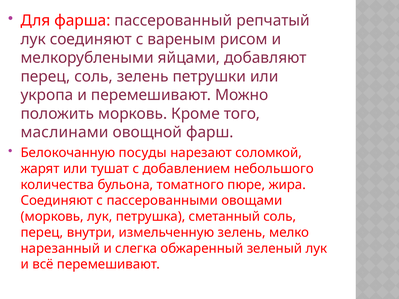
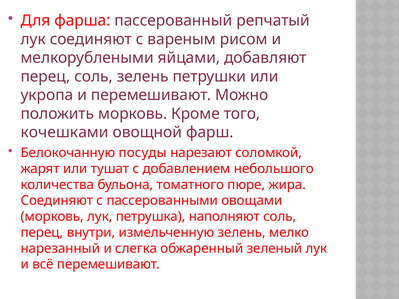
маслинами: маслинами -> кочешками
сметанный: сметанный -> наполняют
